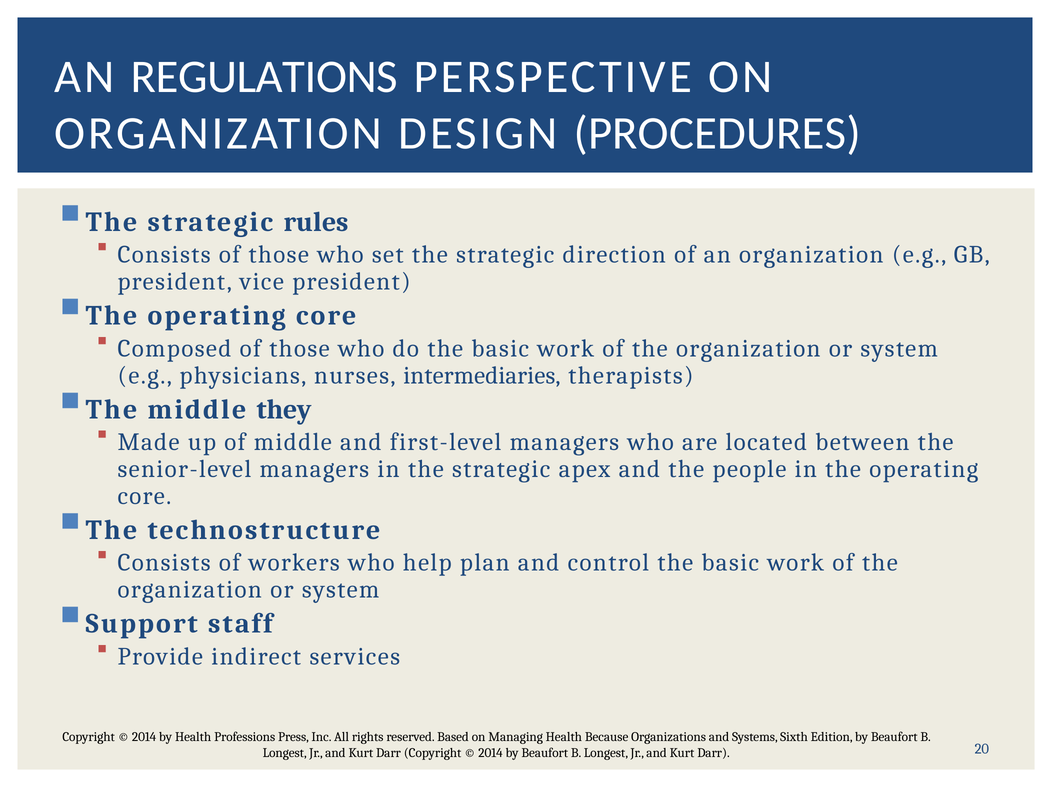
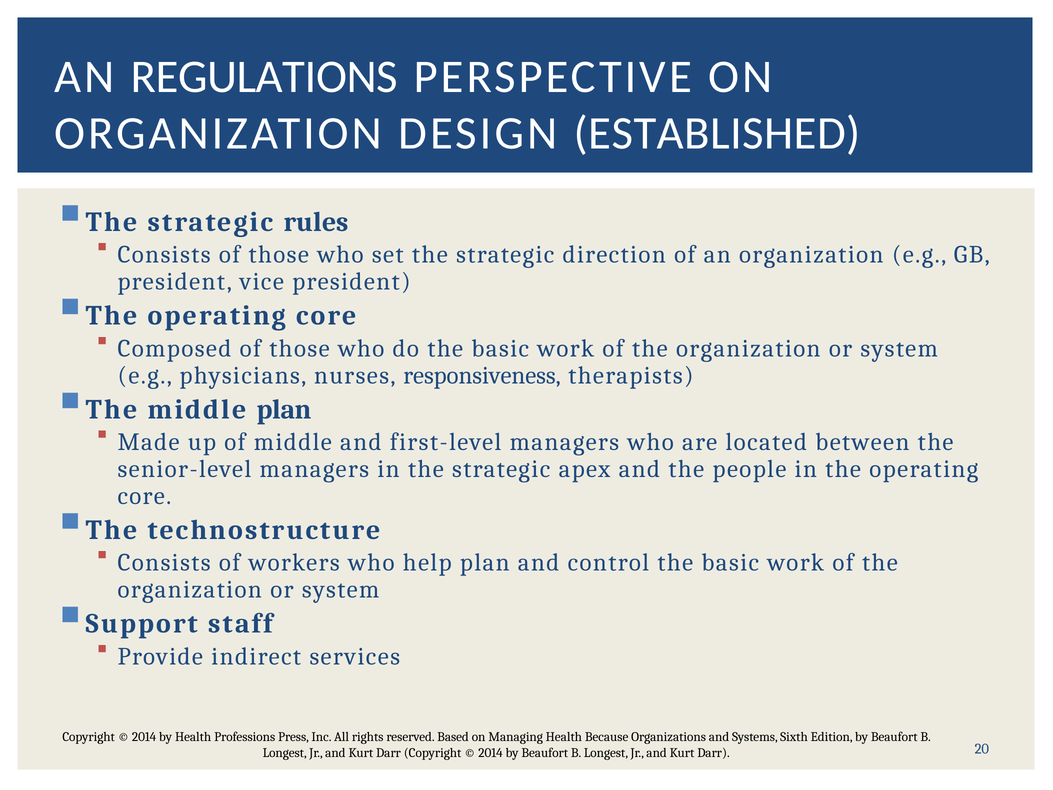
PROCEDURES: PROCEDURES -> ESTABLISHED
intermediaries: intermediaries -> responsiveness
middle they: they -> plan
